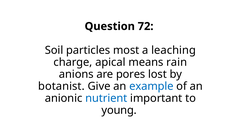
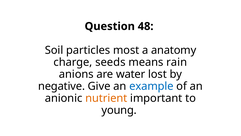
72: 72 -> 48
leaching: leaching -> anatomy
apical: apical -> seeds
pores: pores -> water
botanist: botanist -> negative
nutrient colour: blue -> orange
